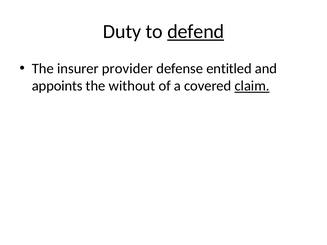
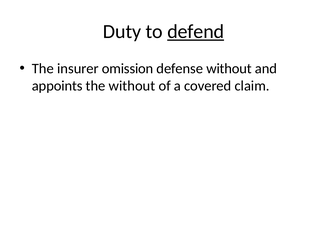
provider: provider -> omission
defense entitled: entitled -> without
claim underline: present -> none
